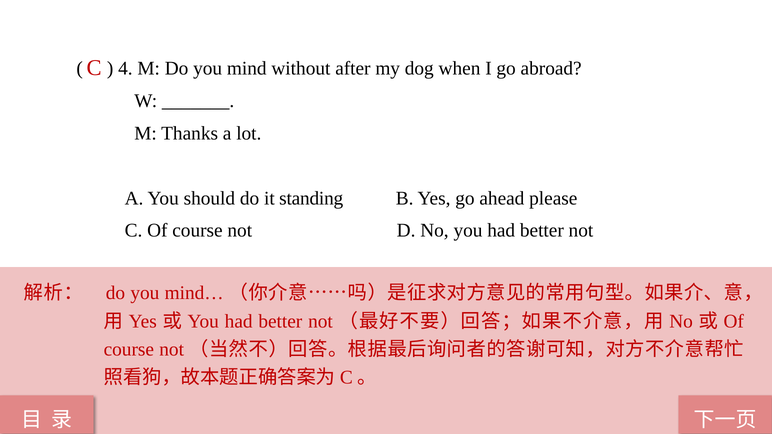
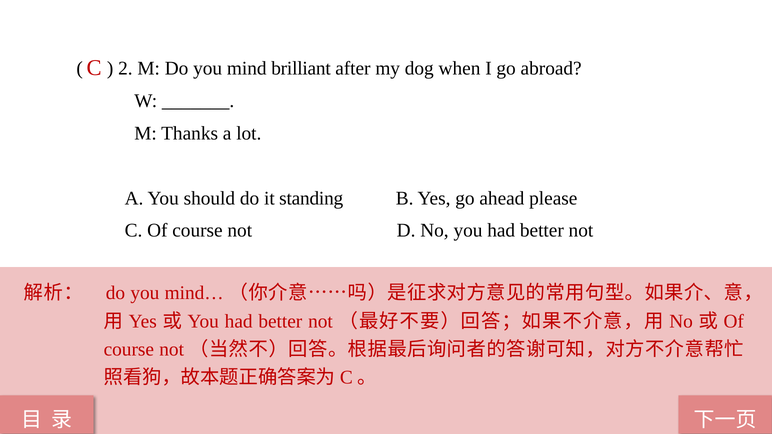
4: 4 -> 2
without: without -> brilliant
